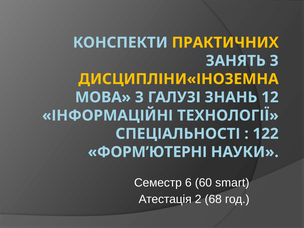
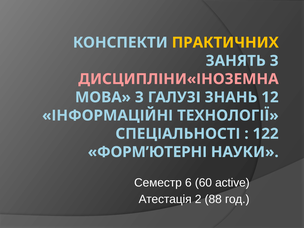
ДИСЦИПЛІНИ«ІНОЗЕМНА colour: yellow -> pink
smart: smart -> active
68: 68 -> 88
